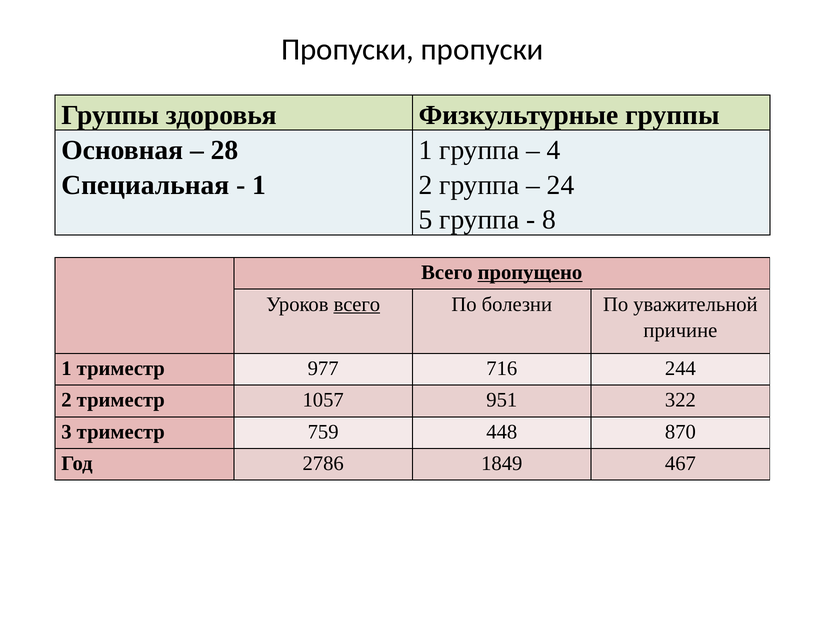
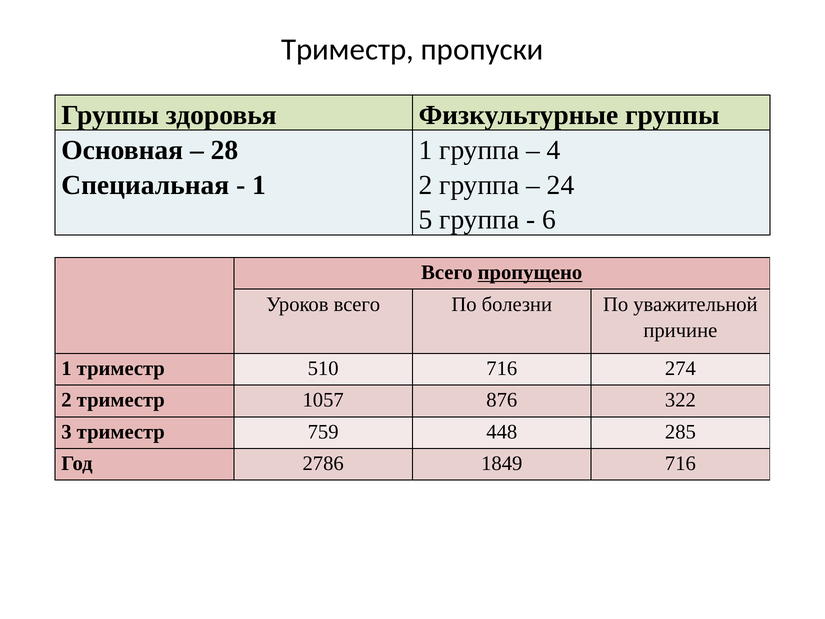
Пропуски at (348, 50): Пропуски -> Триместр
8: 8 -> 6
всего at (357, 304) underline: present -> none
977: 977 -> 510
244: 244 -> 274
951: 951 -> 876
870: 870 -> 285
1849 467: 467 -> 716
